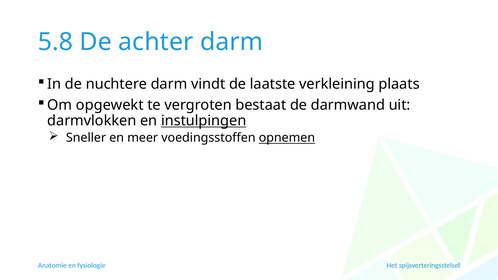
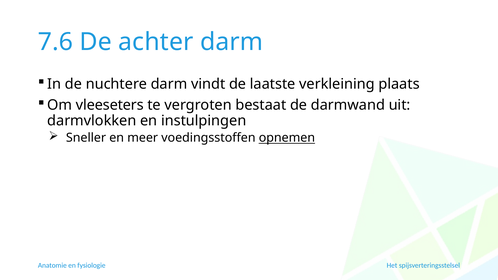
5.8: 5.8 -> 7.6
opgewekt: opgewekt -> vleeseters
instulpingen underline: present -> none
